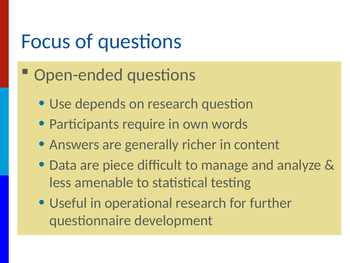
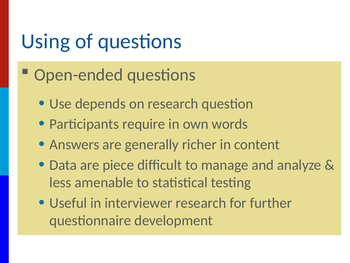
Focus: Focus -> Using
operational: operational -> interviewer
